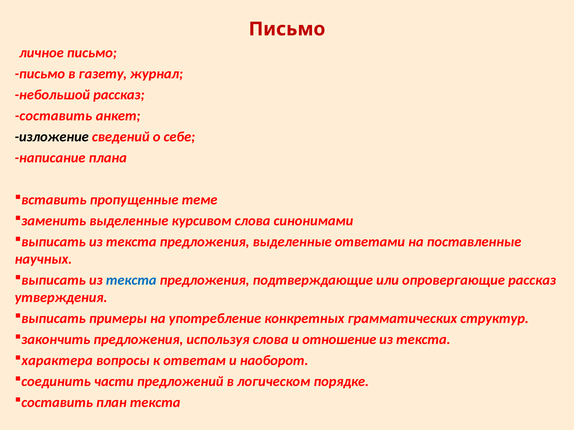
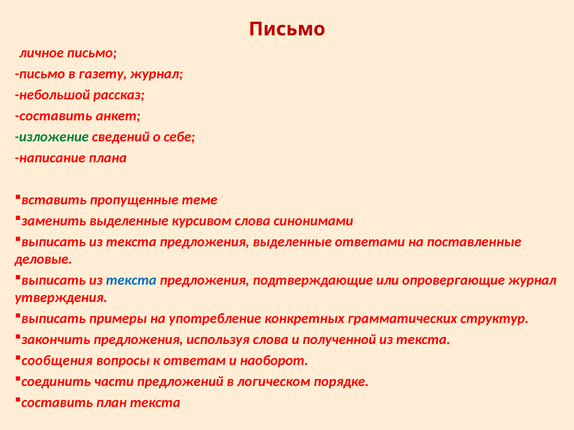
изложение colour: black -> green
научных: научных -> деловые
опровергающие рассказ: рассказ -> журнал
отношение: отношение -> полученной
характера: характера -> сообщения
